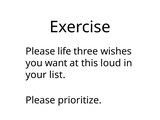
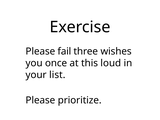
life: life -> fail
want: want -> once
